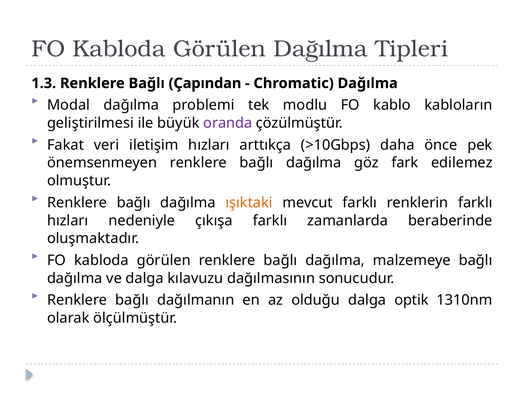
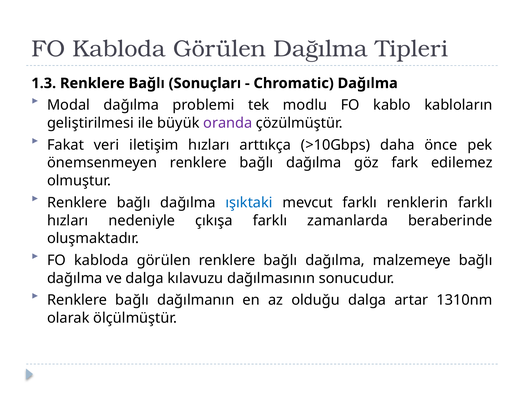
Çapından: Çapından -> Sonuçları
ışıktaki colour: orange -> blue
optik: optik -> artar
